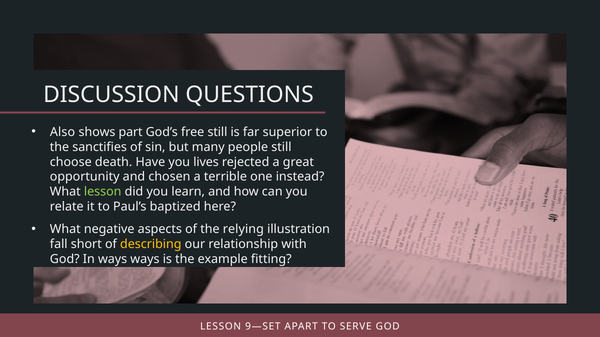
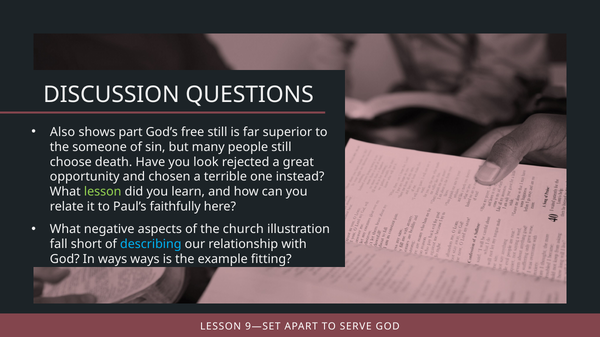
sanctifies: sanctifies -> someone
lives: lives -> look
baptized: baptized -> faithfully
relying: relying -> church
describing colour: yellow -> light blue
